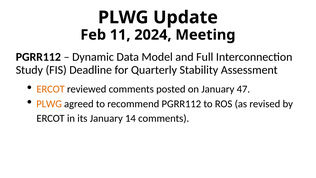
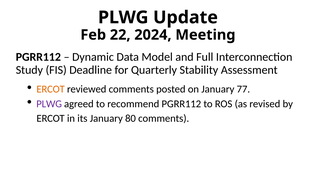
11: 11 -> 22
47: 47 -> 77
PLWG at (49, 104) colour: orange -> purple
14: 14 -> 80
